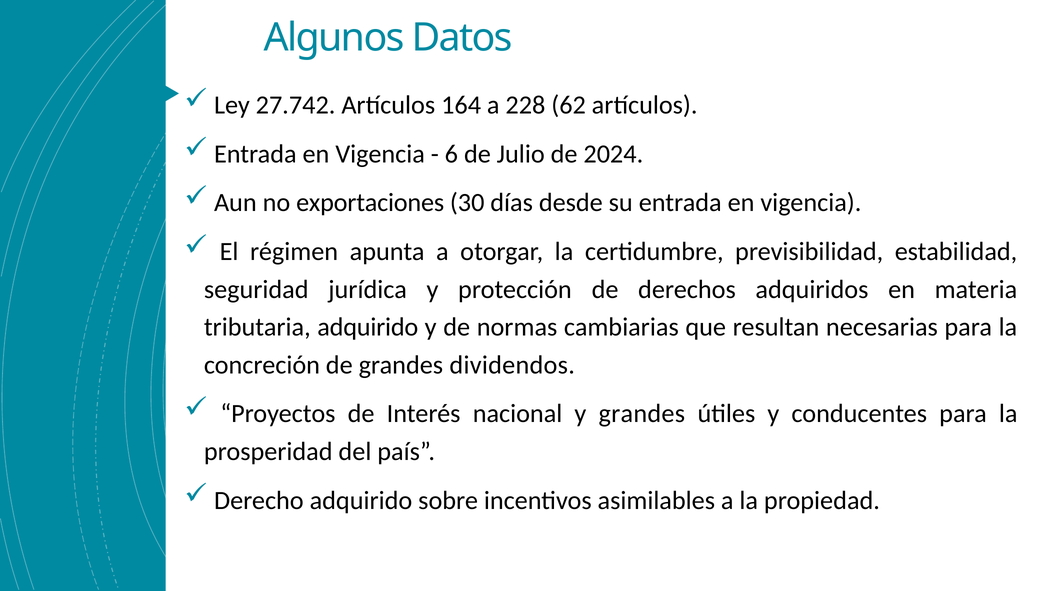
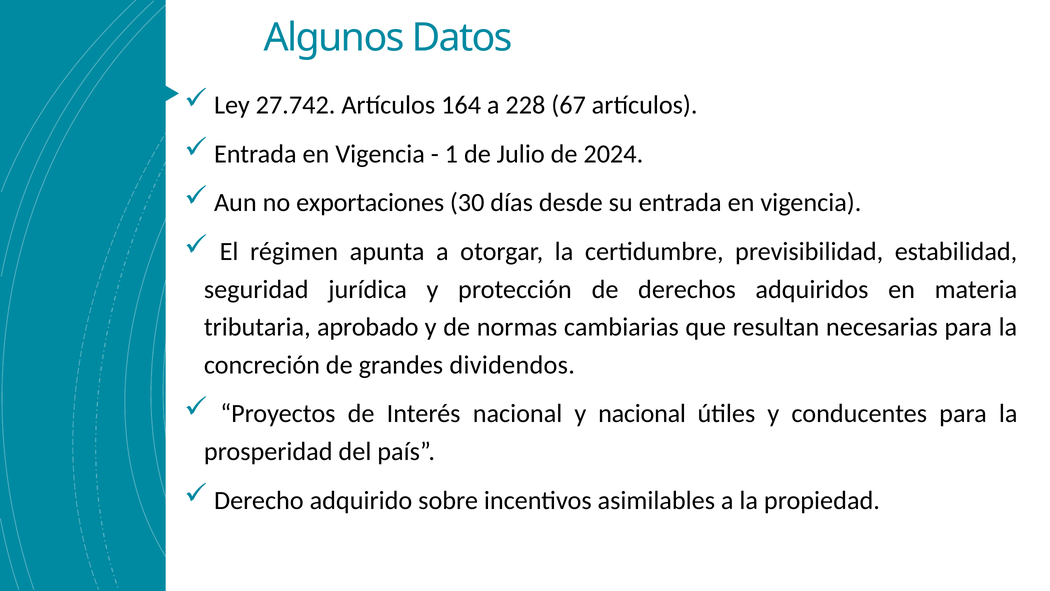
62: 62 -> 67
6: 6 -> 1
tributaria adquirido: adquirido -> aprobado
y grandes: grandes -> nacional
